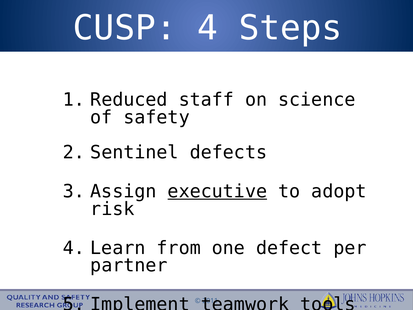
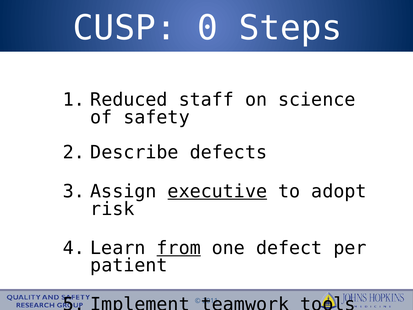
CUSP 4: 4 -> 0
Sentinel: Sentinel -> Describe
from underline: none -> present
partner at (129, 265): partner -> patient
